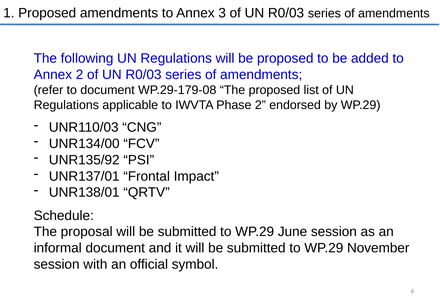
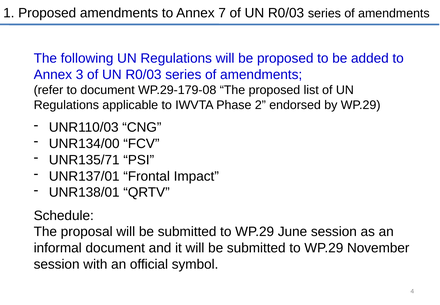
3: 3 -> 7
Annex 2: 2 -> 3
UNR135/92: UNR135/92 -> UNR135/71
